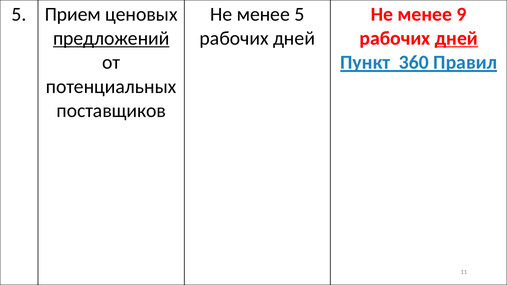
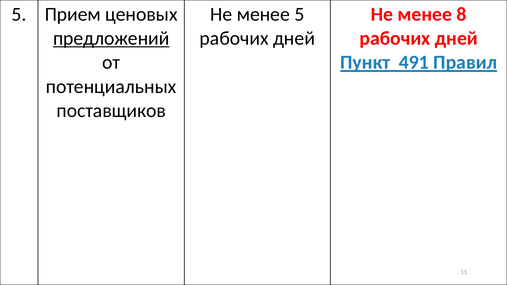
9: 9 -> 8
дней at (456, 38) underline: present -> none
360: 360 -> 491
